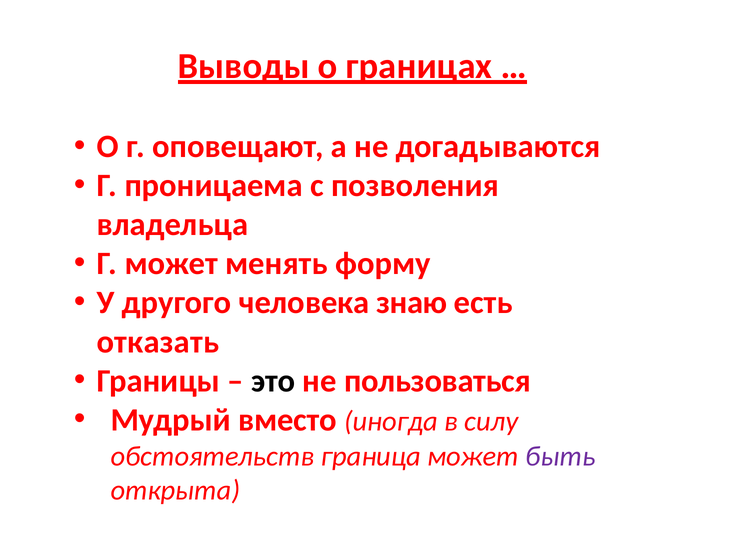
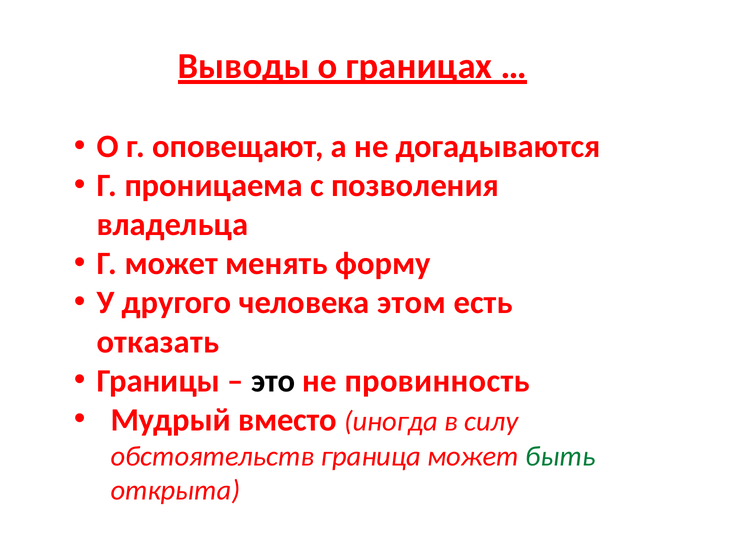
знаю: знаю -> этом
пользоваться: пользоваться -> провинность
быть colour: purple -> green
